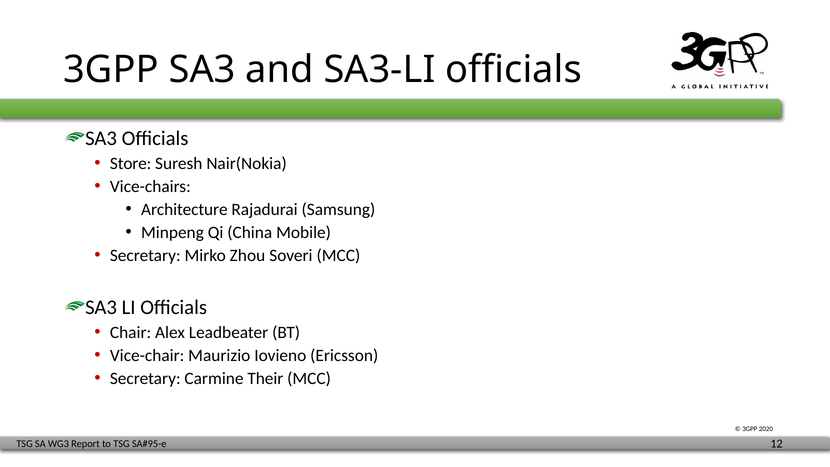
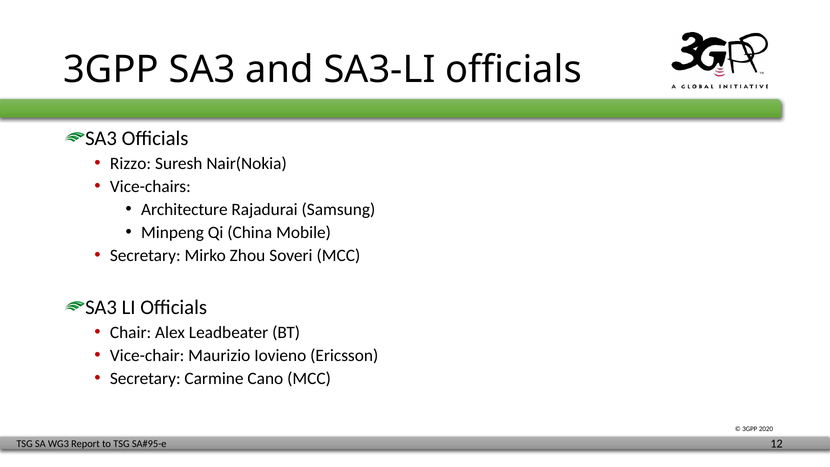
Store: Store -> Rizzo
Their: Their -> Cano
